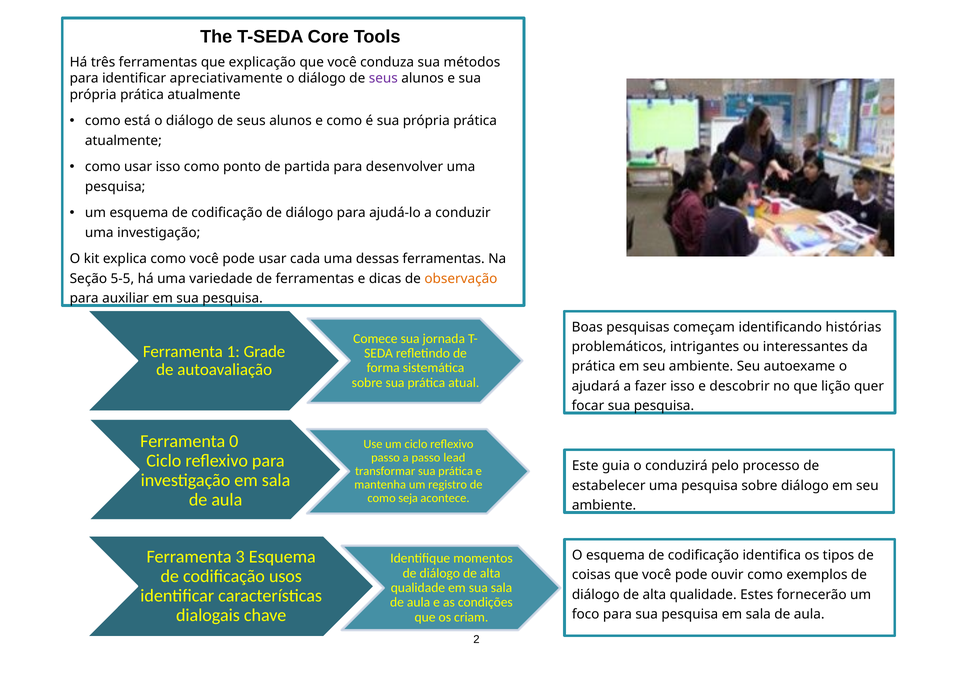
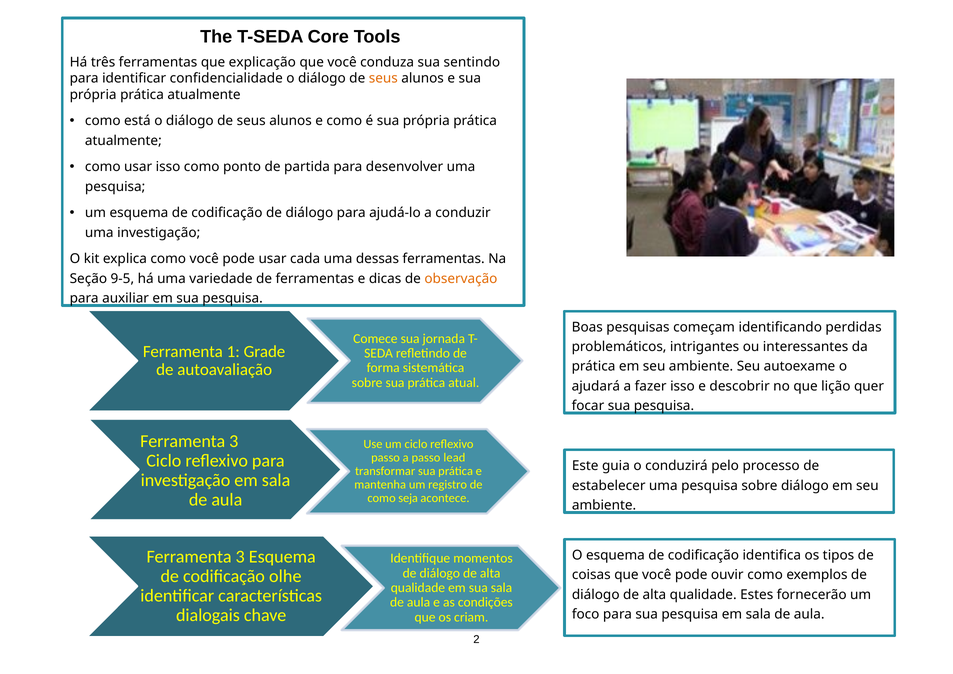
métodos: métodos -> sentindo
apreciativamente: apreciativamente -> confidencialidade
seus at (383, 78) colour: purple -> orange
5-5: 5-5 -> 9-5
histórias: histórias -> perdidas
0 at (234, 441): 0 -> 3
usos: usos -> olhe
